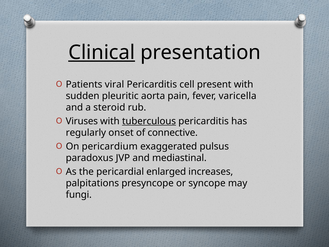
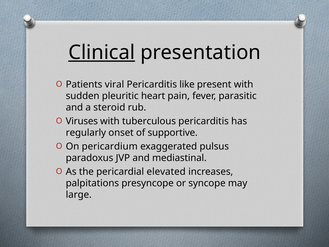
cell: cell -> like
aorta: aorta -> heart
varicella: varicella -> parasitic
tuberculous underline: present -> none
connective: connective -> supportive
enlarged: enlarged -> elevated
fungi: fungi -> large
